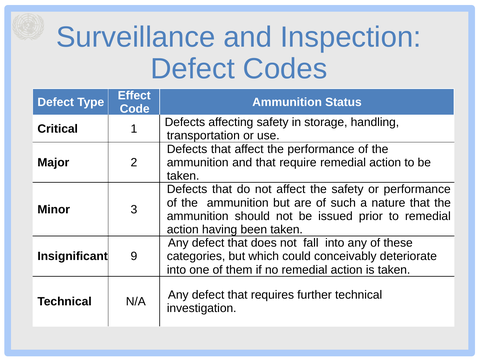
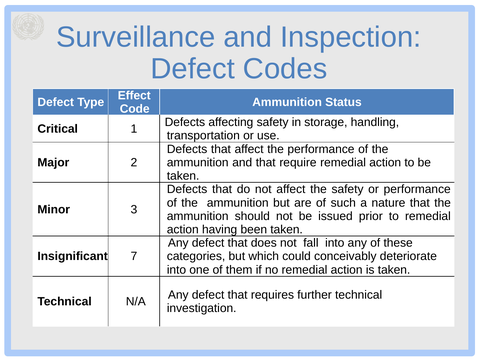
9: 9 -> 7
